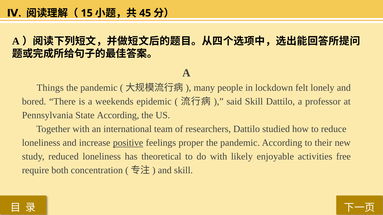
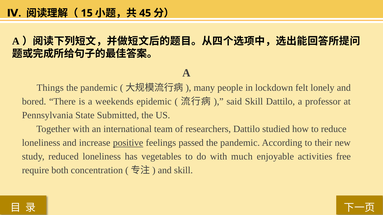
State According: According -> Submitted
proper: proper -> passed
theoretical: theoretical -> vegetables
likely: likely -> much
